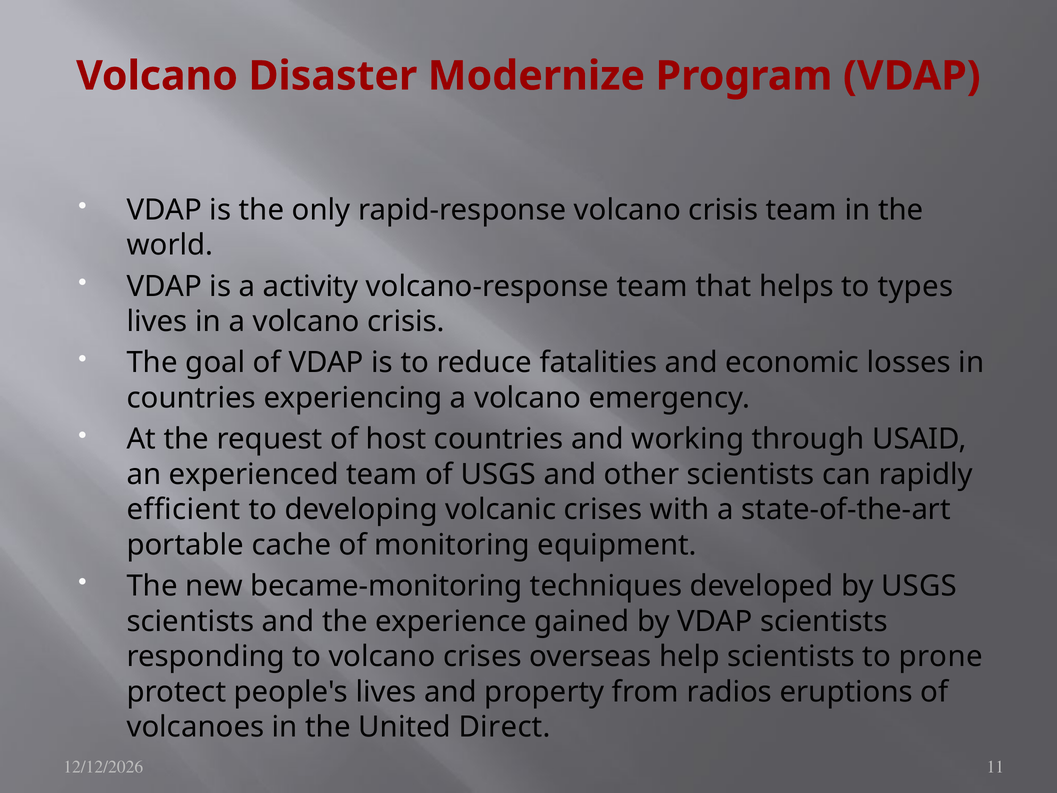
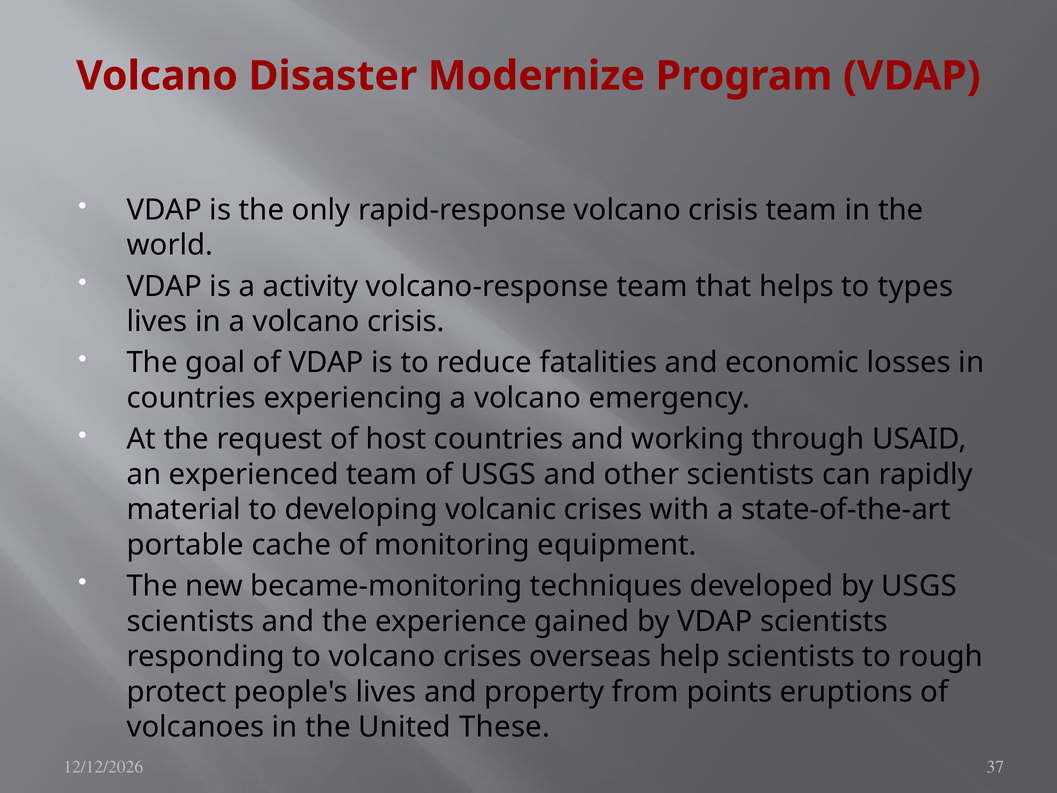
efficient: efficient -> material
prone: prone -> rough
radios: radios -> points
Direct: Direct -> These
11: 11 -> 37
